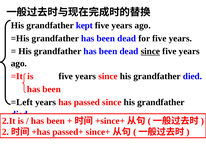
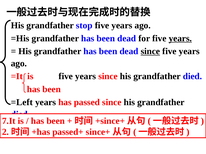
kept: kept -> stop
years at (180, 38) underline: none -> present
2.It: 2.It -> 7.It
